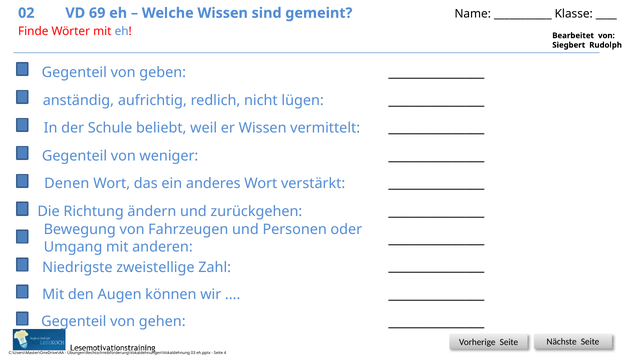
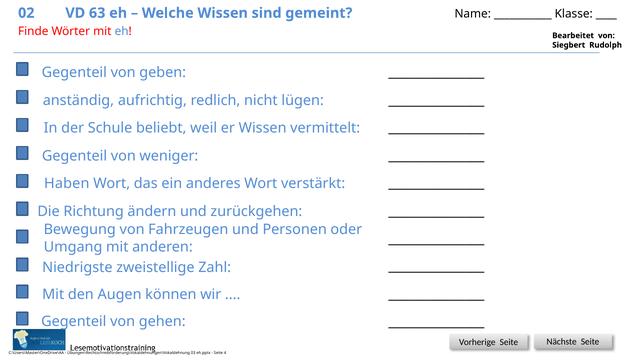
69: 69 -> 63
Denen: Denen -> Haben
